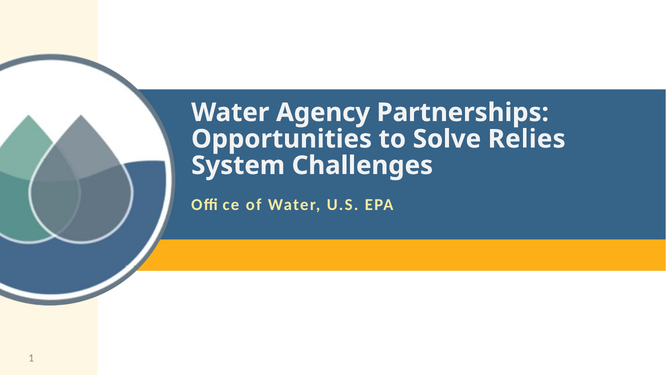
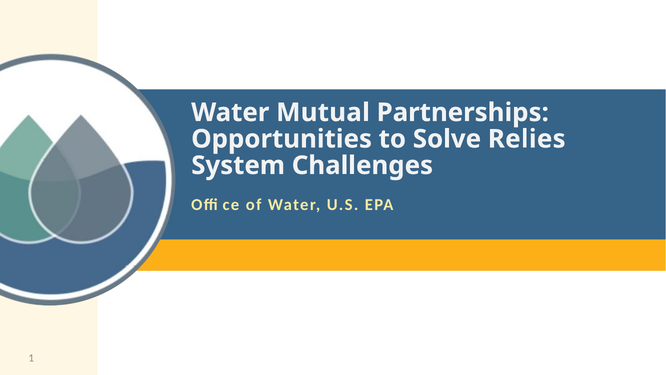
Agency: Agency -> Mutual
